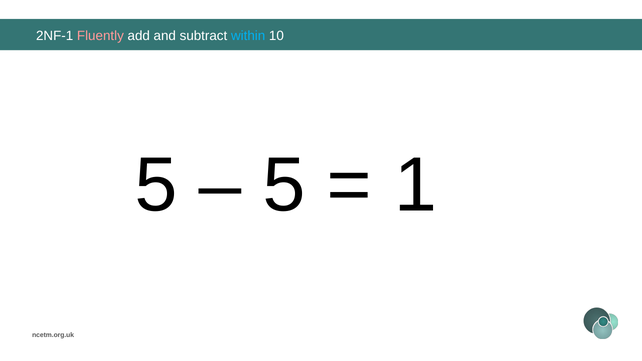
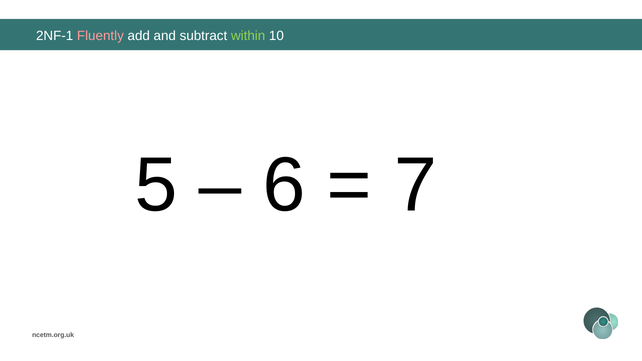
within colour: light blue -> light green
5 at (284, 185): 5 -> 6
1: 1 -> 7
